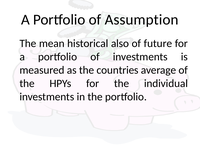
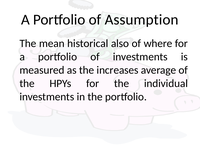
future: future -> where
countries: countries -> increases
